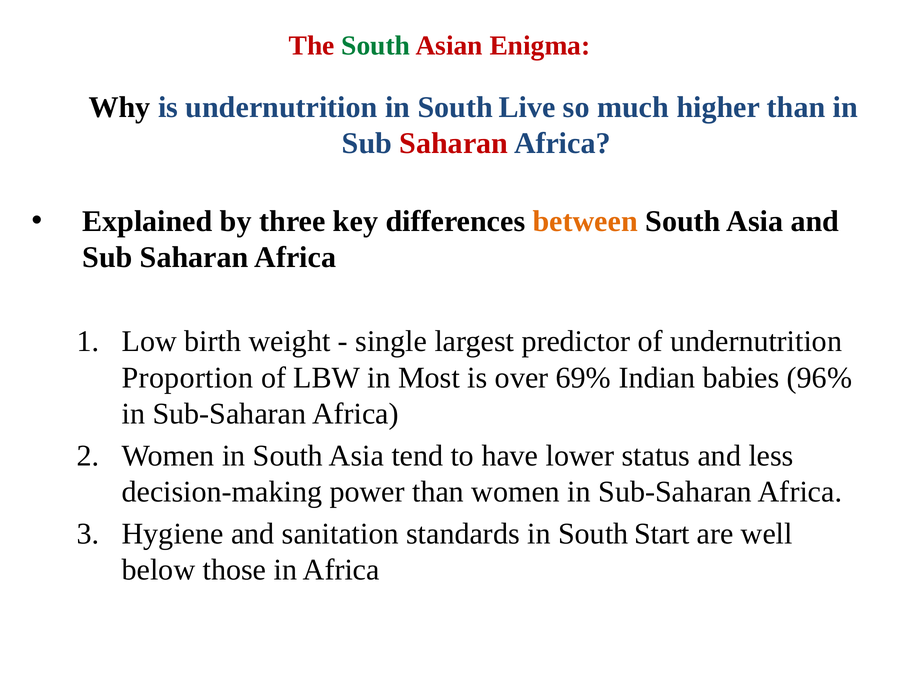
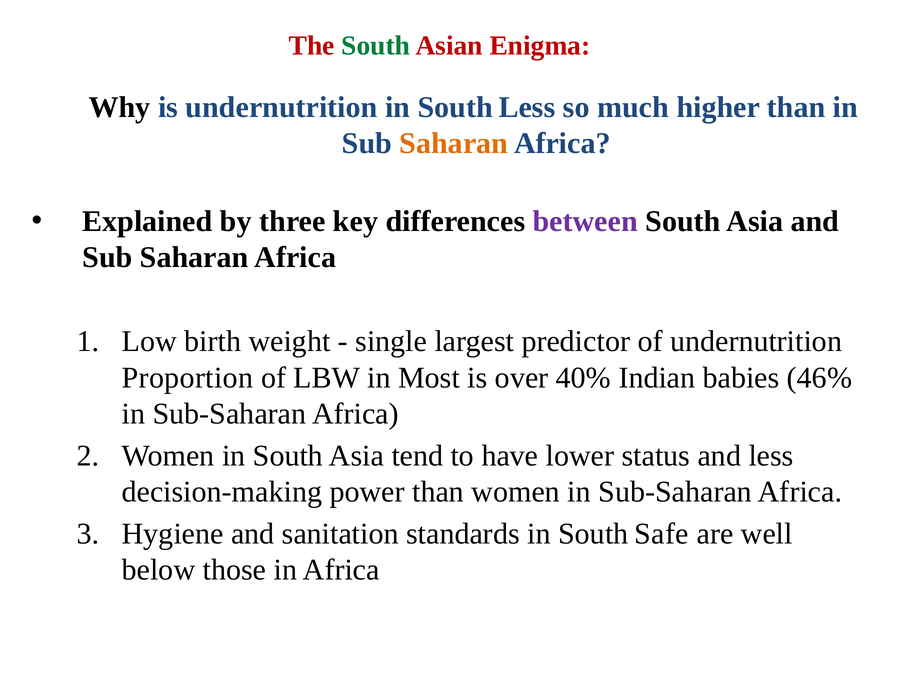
South Live: Live -> Less
Saharan at (454, 143) colour: red -> orange
between colour: orange -> purple
69%: 69% -> 40%
96%: 96% -> 46%
Start: Start -> Safe
